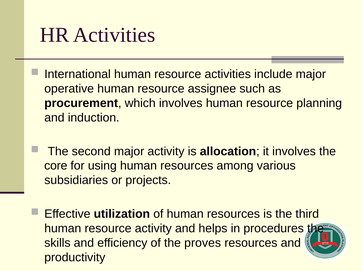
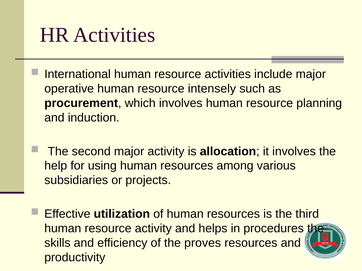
assignee: assignee -> intensely
core: core -> help
